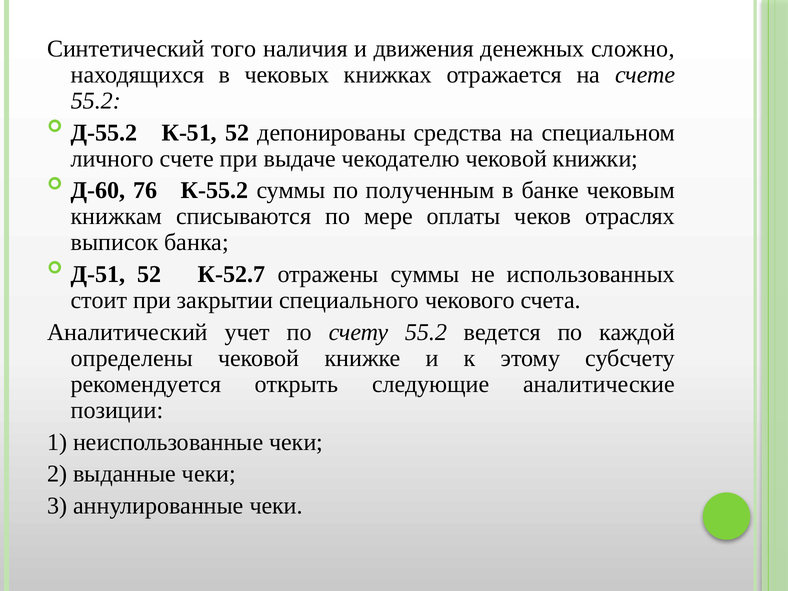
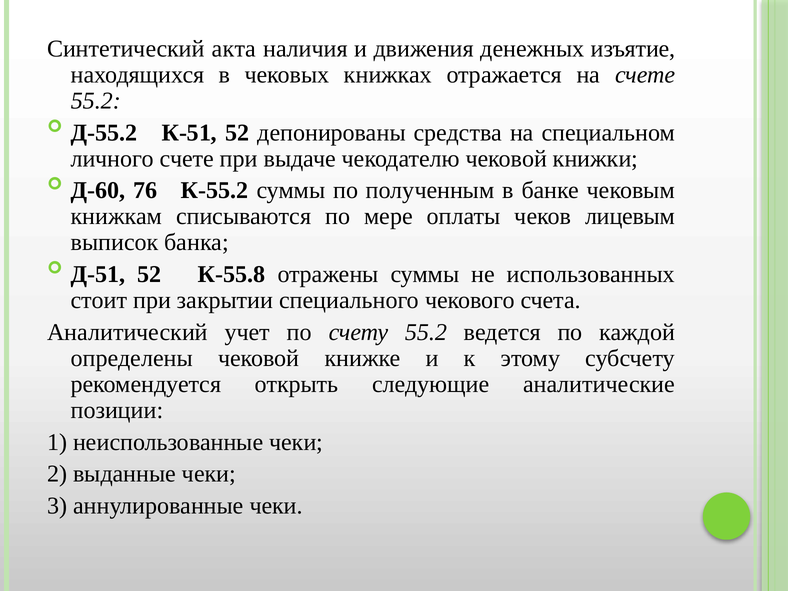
того: того -> акта
сложно: сложно -> изъятие
отраслях: отраслях -> лицевым
К-52.7: К-52.7 -> К-55.8
